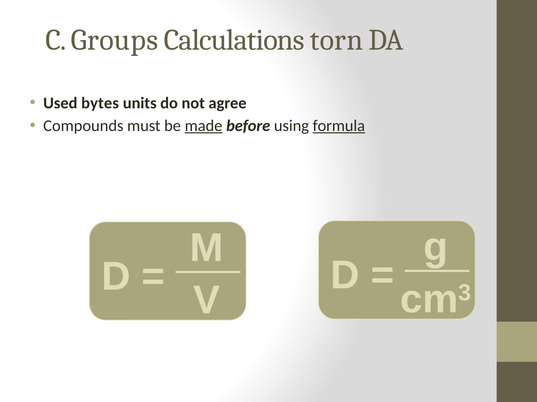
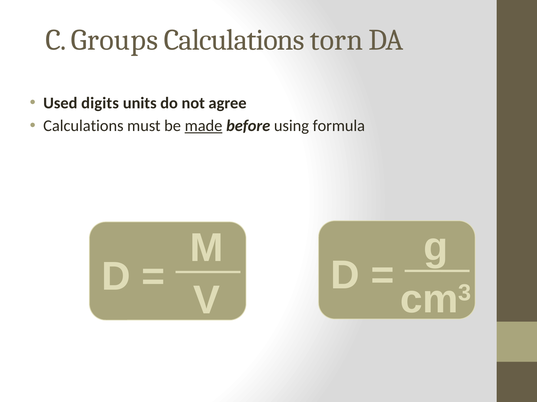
bytes: bytes -> digits
Compounds at (83, 126): Compounds -> Calculations
formula underline: present -> none
